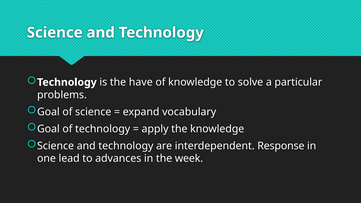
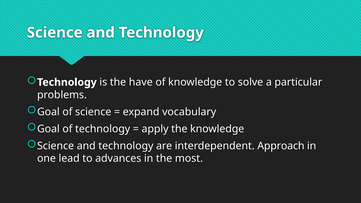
Response: Response -> Approach
week: week -> most
